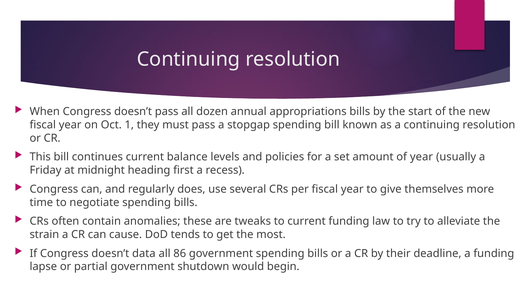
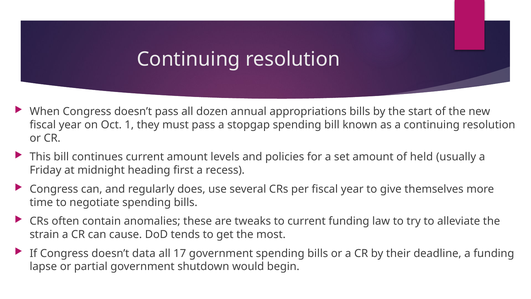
current balance: balance -> amount
of year: year -> held
86: 86 -> 17
